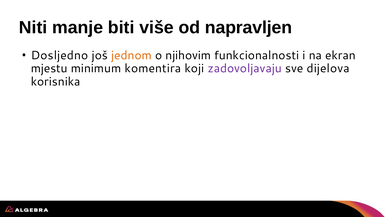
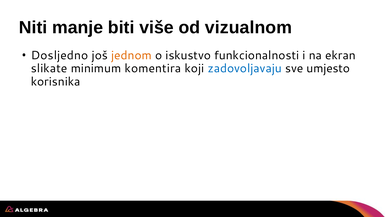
napravljen: napravljen -> vizualnom
njihovim: njihovim -> iskustvo
mjestu: mjestu -> slikate
zadovoljavaju colour: purple -> blue
dijelova: dijelova -> umjesto
